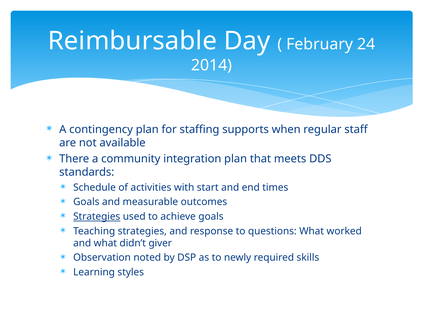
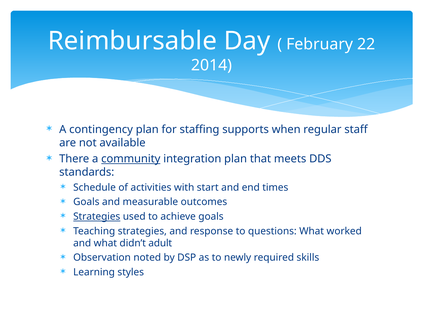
24: 24 -> 22
community underline: none -> present
giver: giver -> adult
